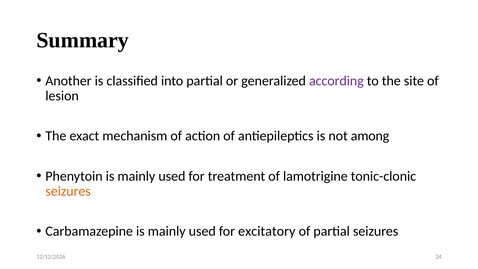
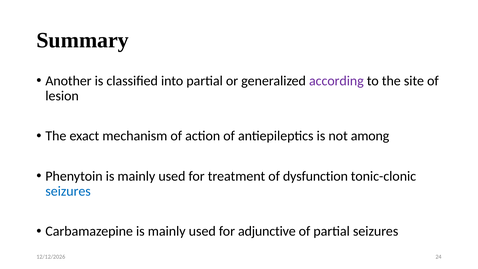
lamotrigine: lamotrigine -> dysfunction
seizures at (68, 191) colour: orange -> blue
excitatory: excitatory -> adjunctive
